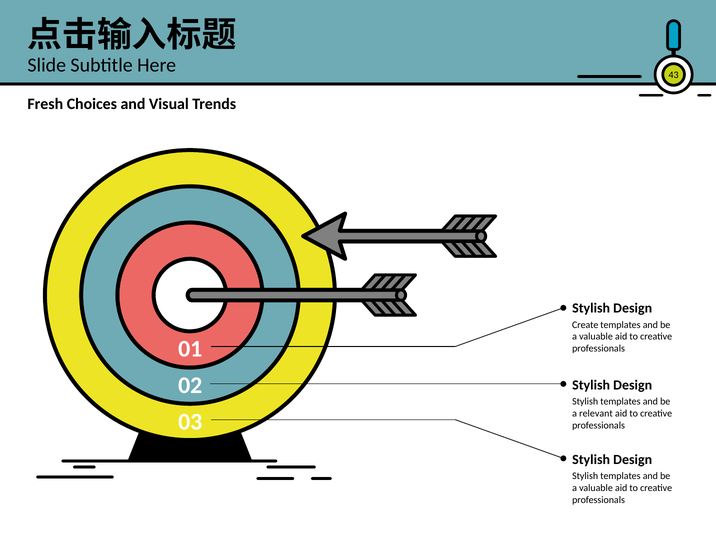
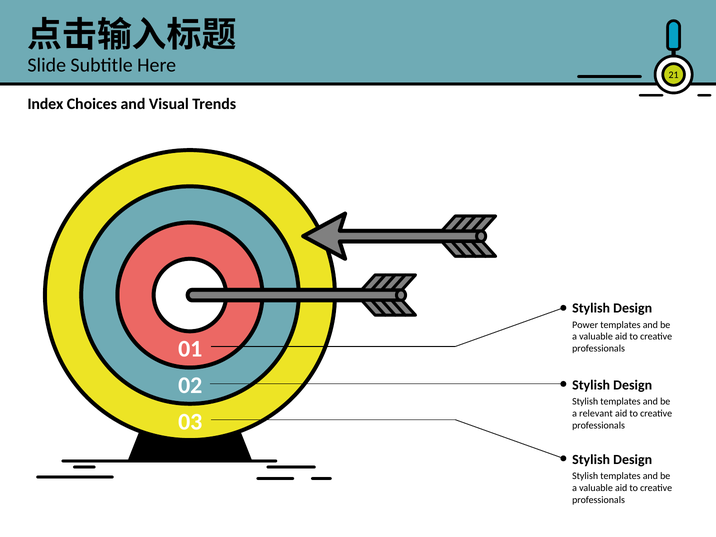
43: 43 -> 21
Fresh: Fresh -> Index
Create: Create -> Power
